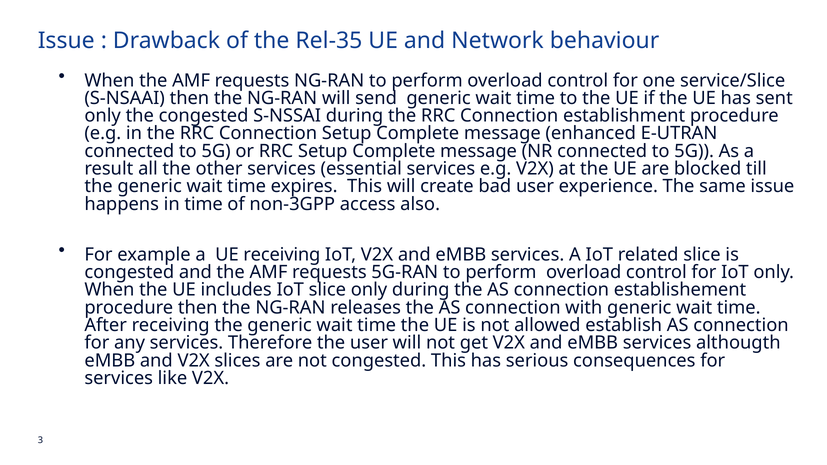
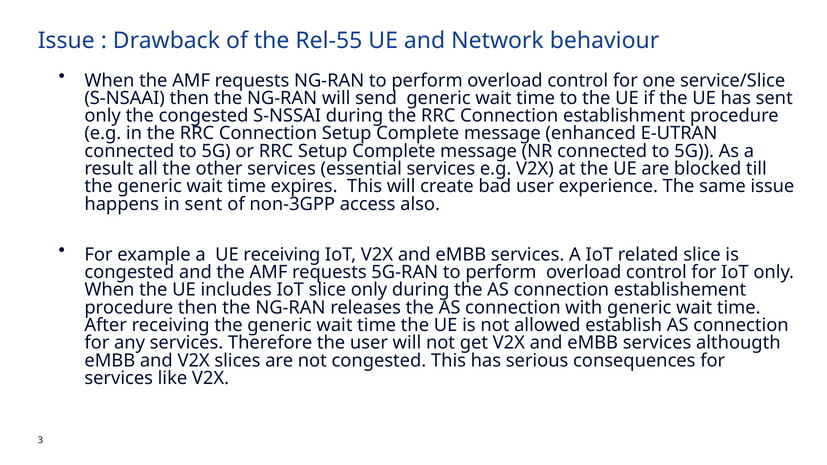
Rel-35: Rel-35 -> Rel-55
in time: time -> sent
